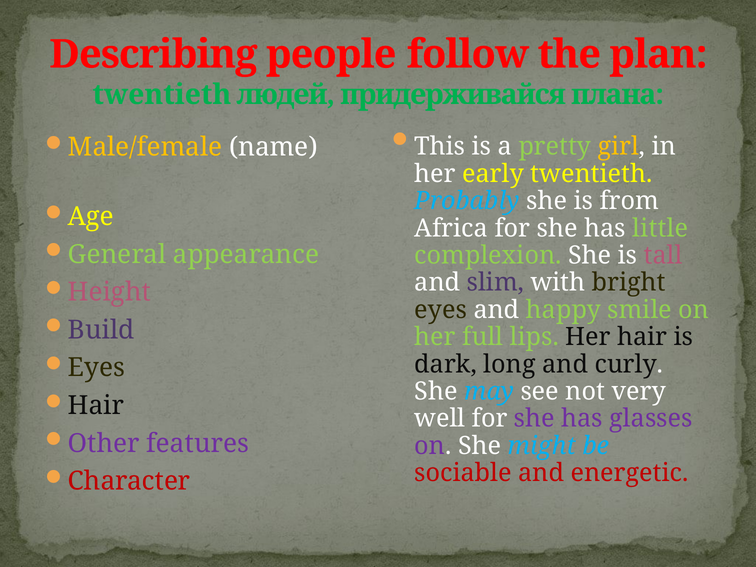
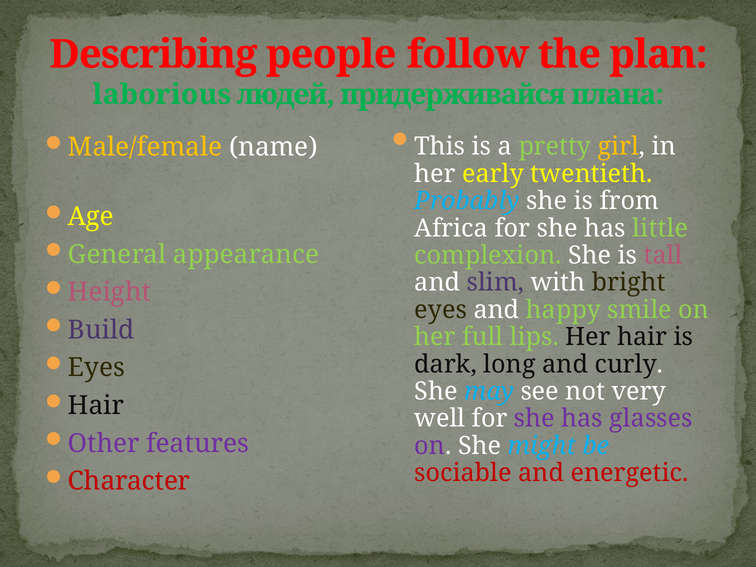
twentieth at (162, 95): twentieth -> laborious
